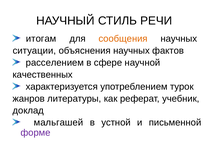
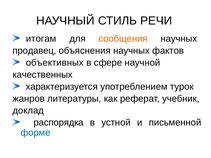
ситуации: ситуации -> продавец
расселением: расселением -> объективных
мальгашей: мальгашей -> распорядка
форме colour: purple -> blue
